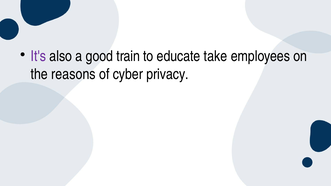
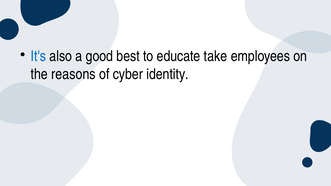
It's colour: purple -> blue
train: train -> best
privacy: privacy -> identity
